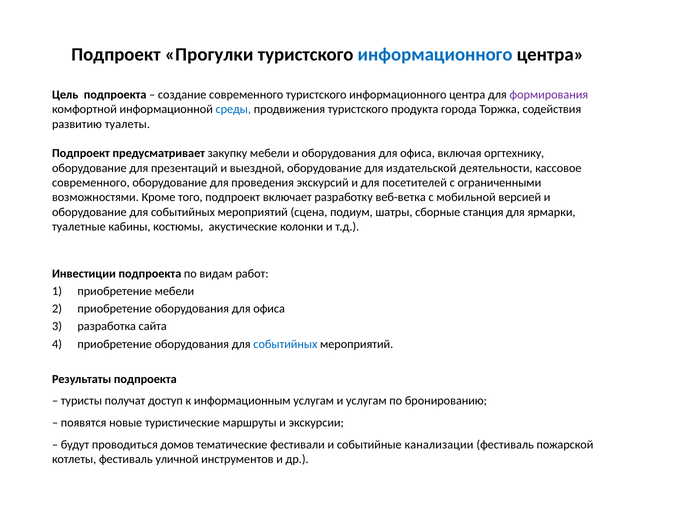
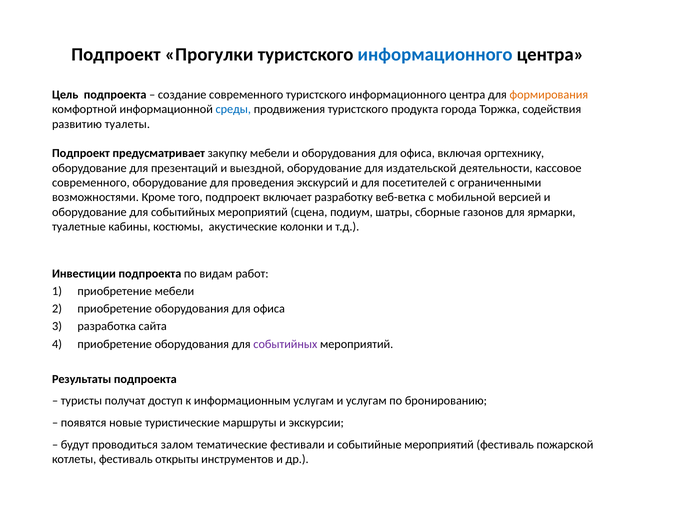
формирования colour: purple -> orange
станция: станция -> газонов
событийных at (285, 344) colour: blue -> purple
домов: домов -> залом
событийные канализации: канализации -> мероприятий
уличной: уличной -> открыты
